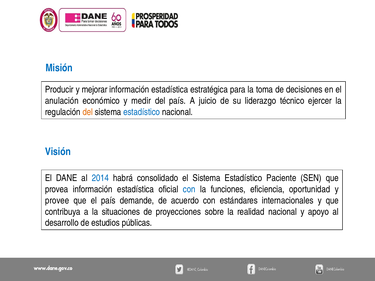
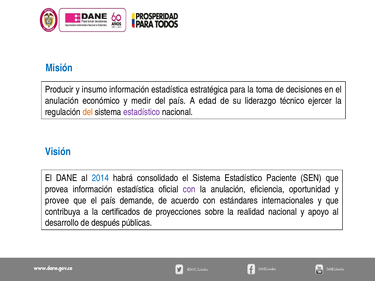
mejorar: mejorar -> insumo
juicio: juicio -> edad
estadístico at (142, 112) colour: blue -> purple
con at (189, 189) colour: blue -> purple
la funciones: funciones -> anulación
situaciones: situaciones -> certificados
estudios: estudios -> después
